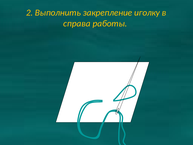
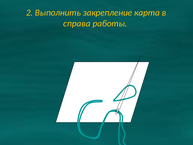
иголку: иголку -> карта
